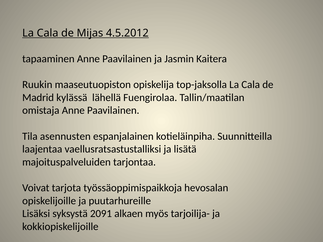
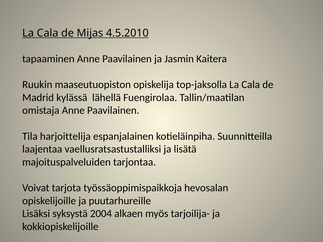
4.5.2012: 4.5.2012 -> 4.5.2010
asennusten: asennusten -> harjoittelija
2091: 2091 -> 2004
